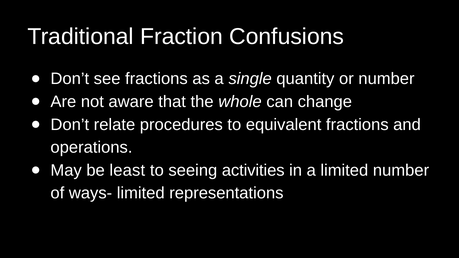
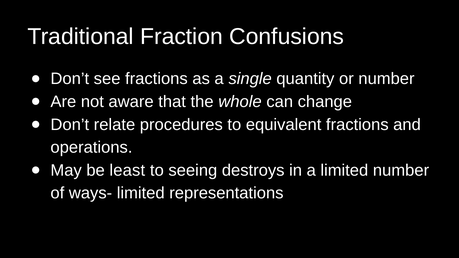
activities: activities -> destroys
